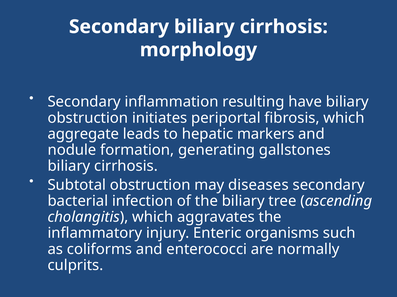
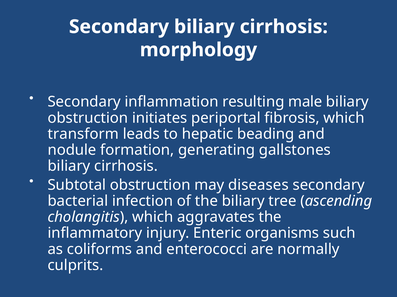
have: have -> male
aggregate: aggregate -> transform
markers: markers -> beading
